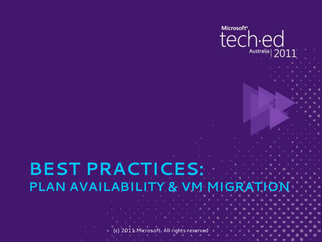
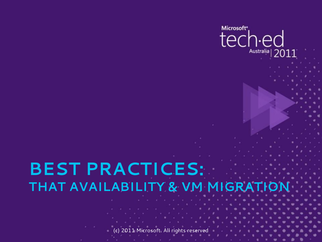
PLAN: PLAN -> THAT
